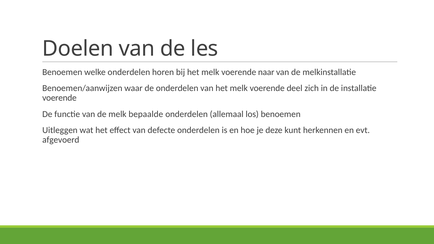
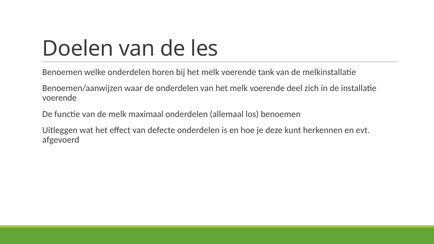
naar: naar -> tank
bepaalde: bepaalde -> maximaal
